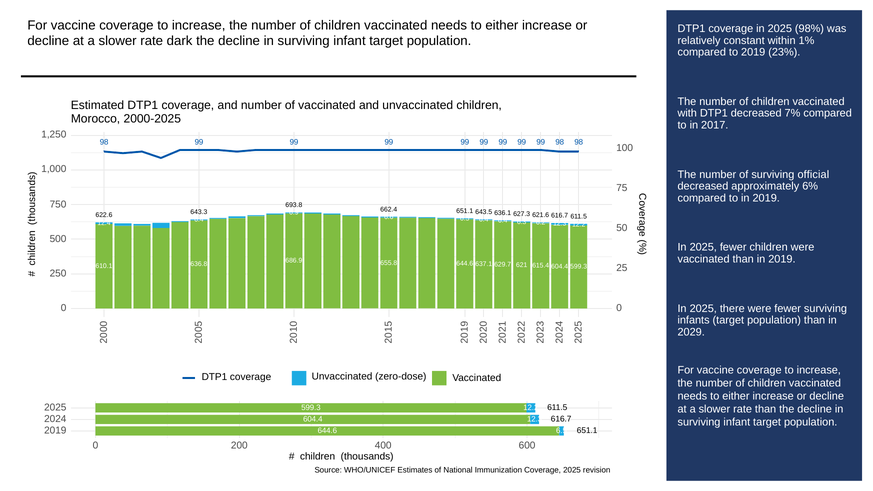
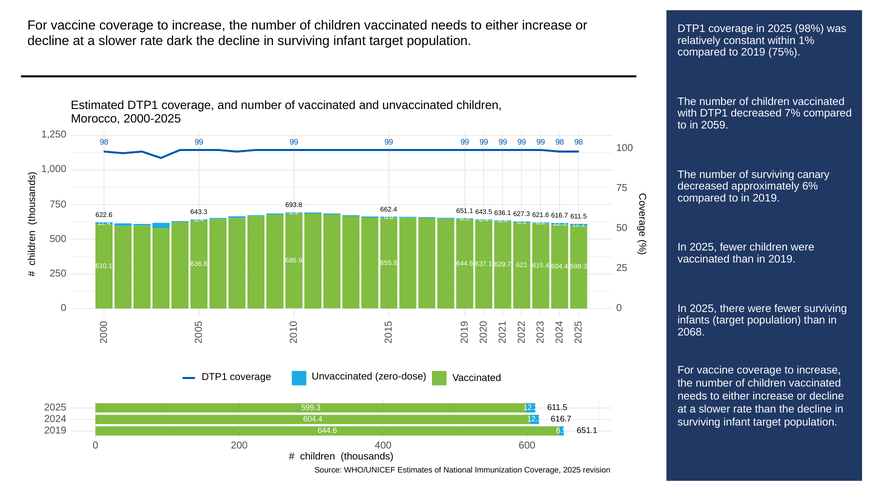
23%: 23% -> 75%
2017: 2017 -> 2059
official: official -> canary
2029: 2029 -> 2068
